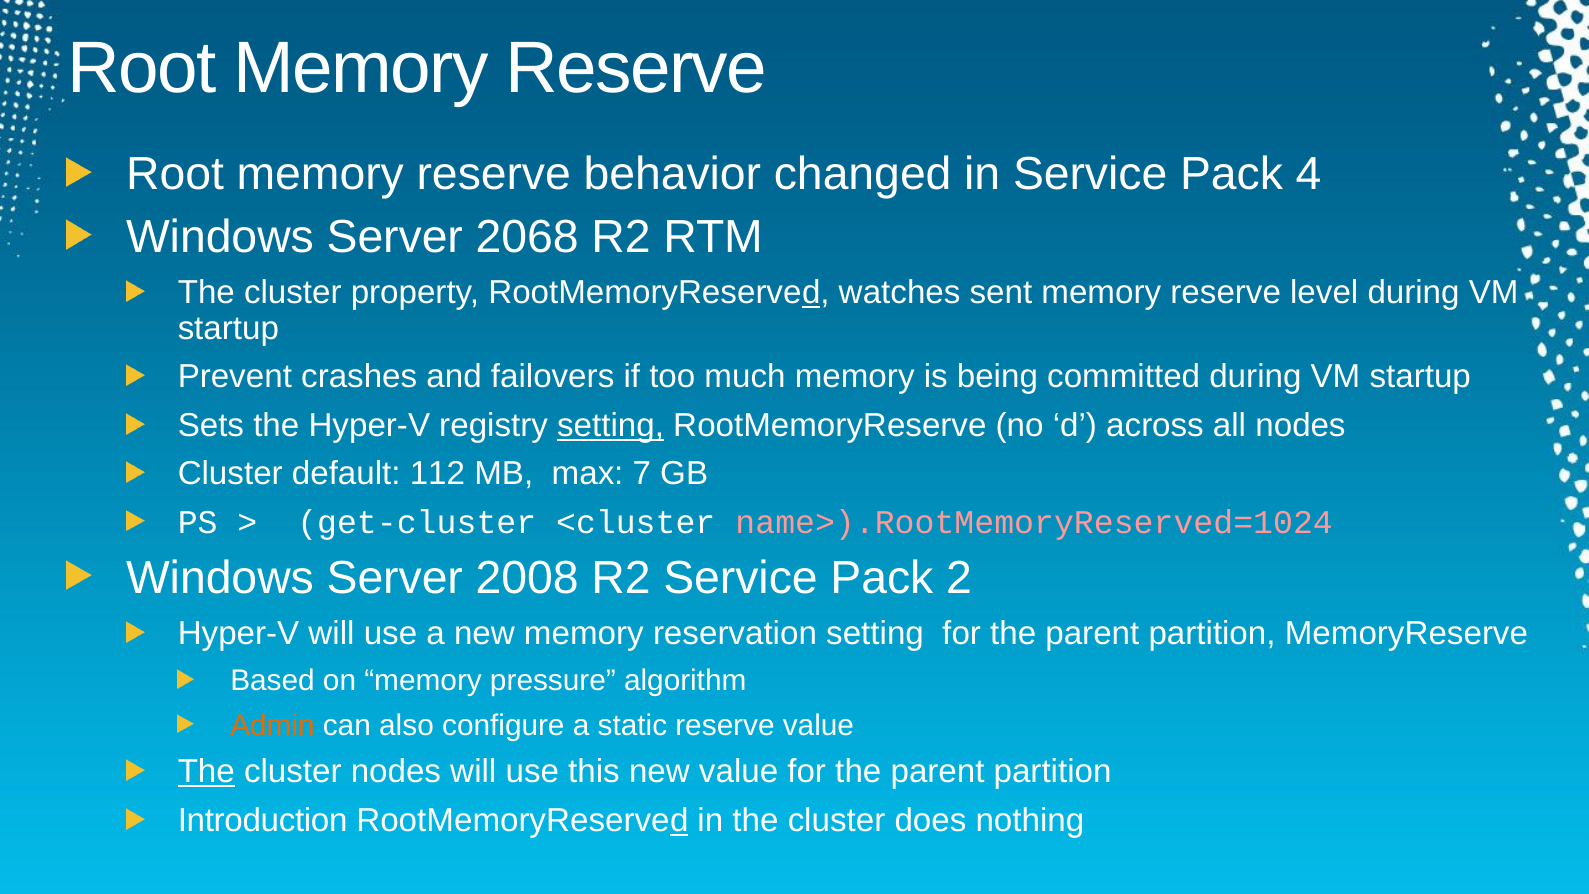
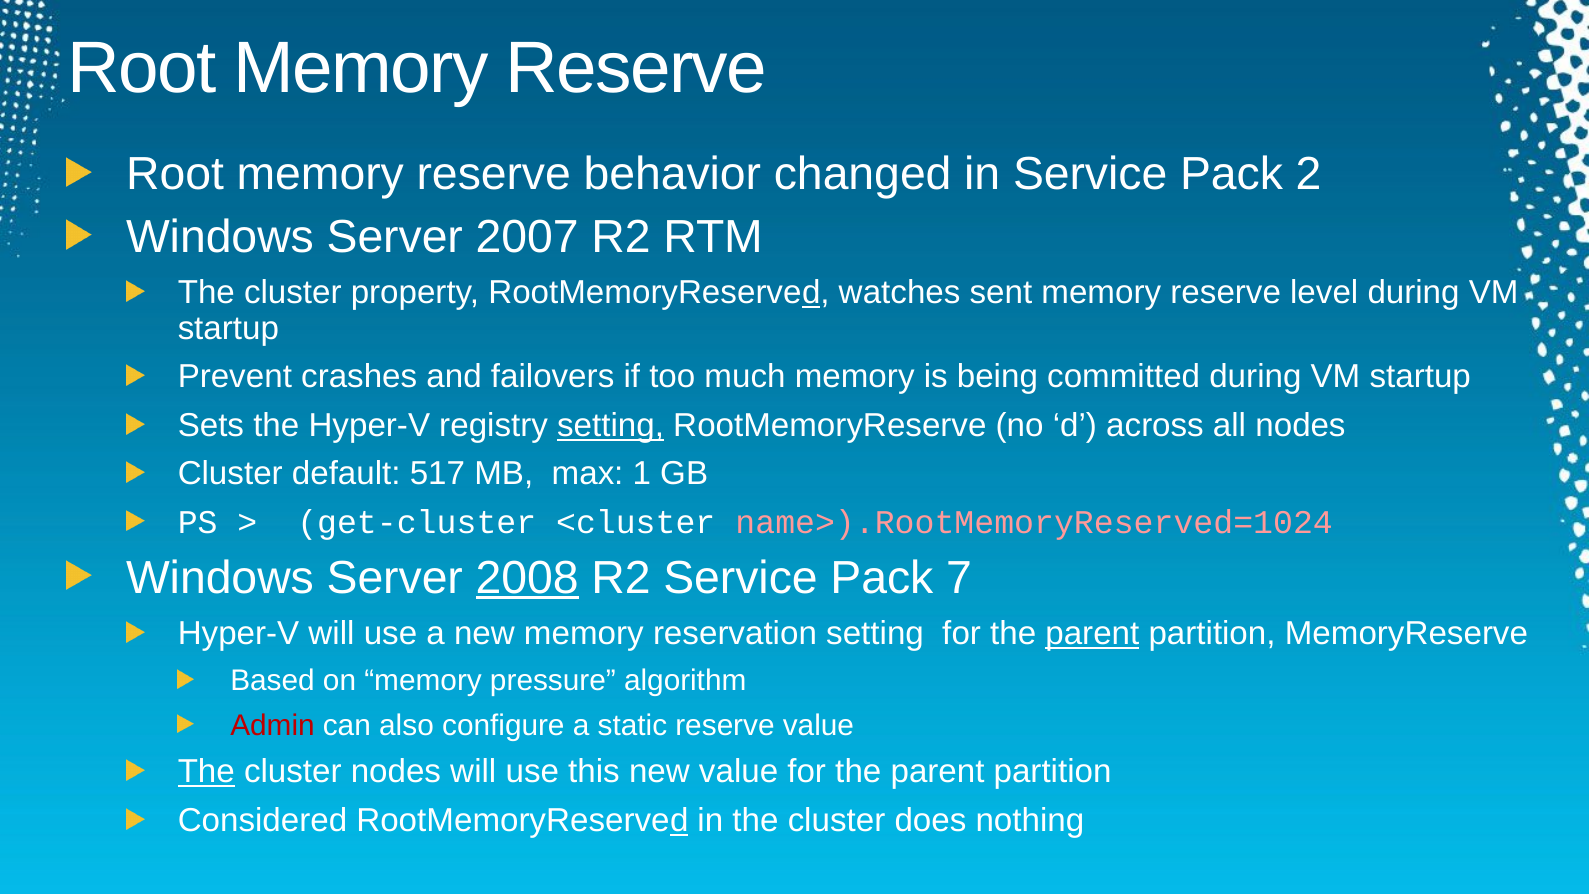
4: 4 -> 2
2068: 2068 -> 2007
112: 112 -> 517
7: 7 -> 1
2008 underline: none -> present
2: 2 -> 7
parent at (1092, 634) underline: none -> present
Admin colour: orange -> red
Introduction: Introduction -> Considered
